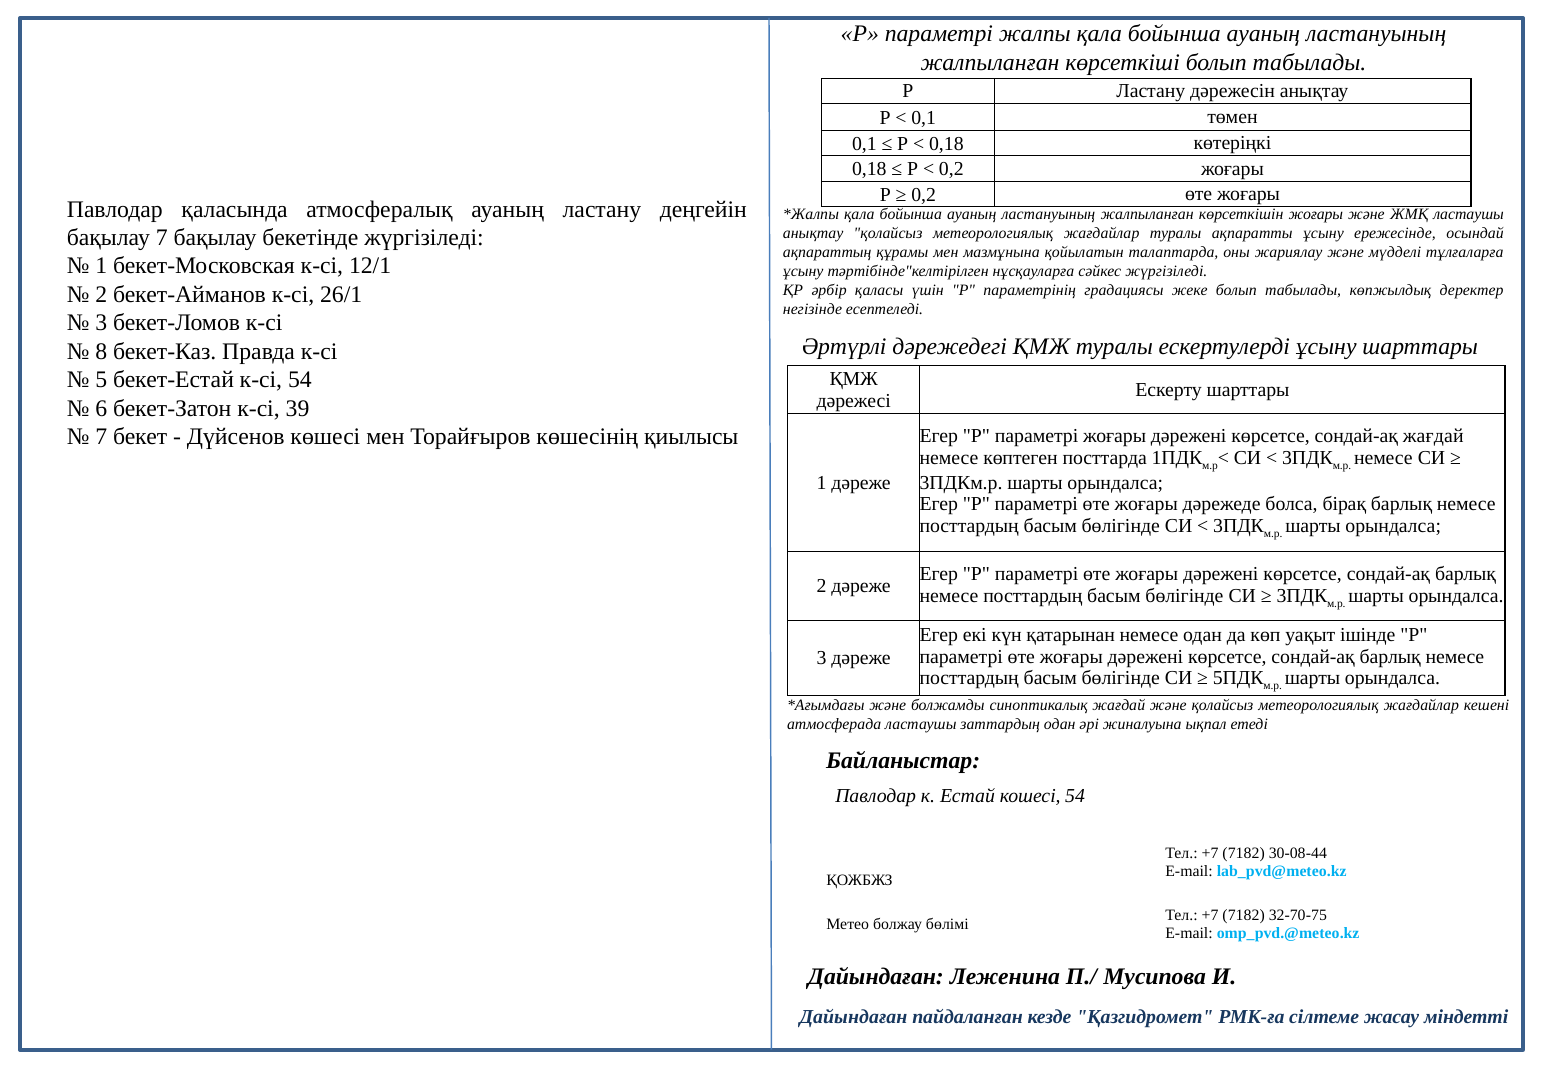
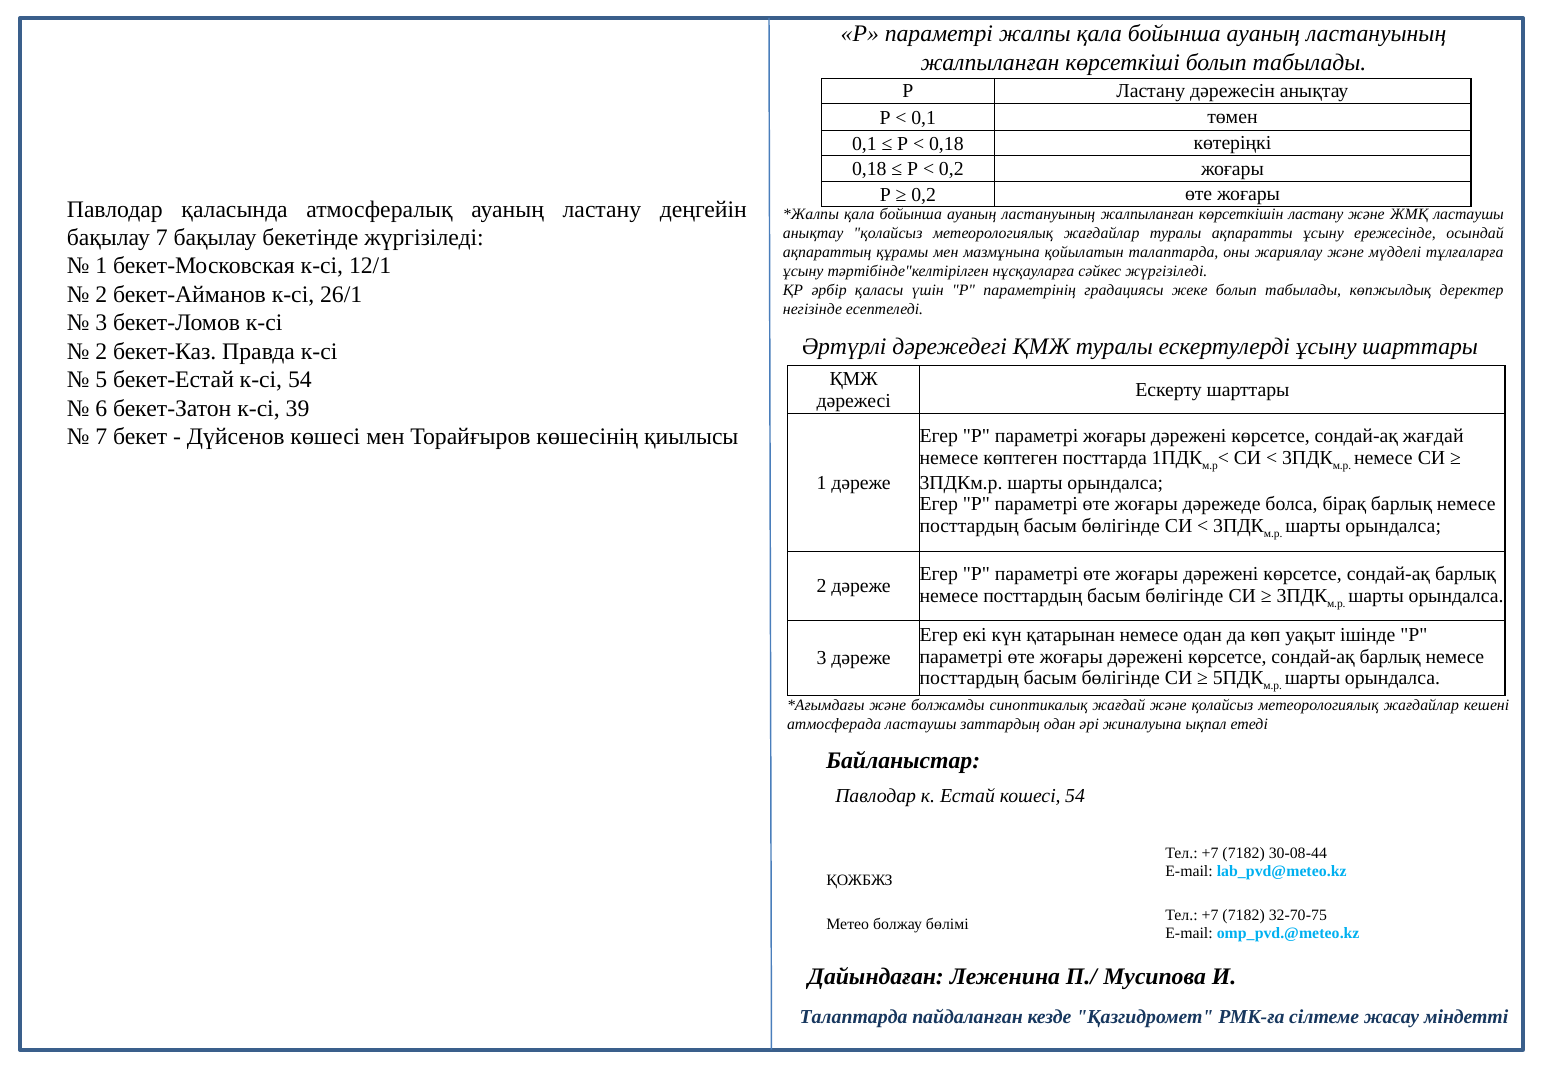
көрсеткішін жоғары: жоғары -> ластану
8 at (101, 352): 8 -> 2
Дайындаған at (853, 1017): Дайындаған -> Талаптарда
